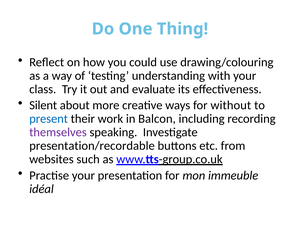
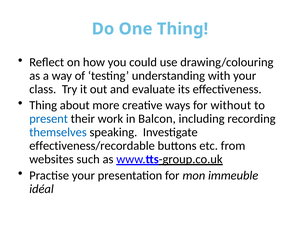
Silent at (43, 105): Silent -> Thing
themselves colour: purple -> blue
presentation/recordable: presentation/recordable -> effectiveness/recordable
